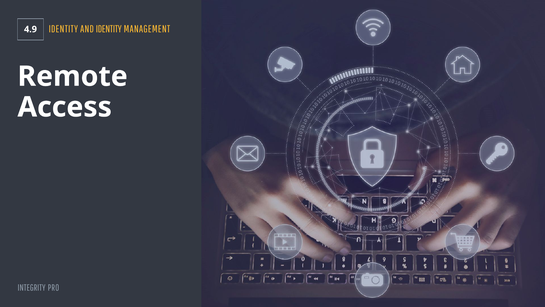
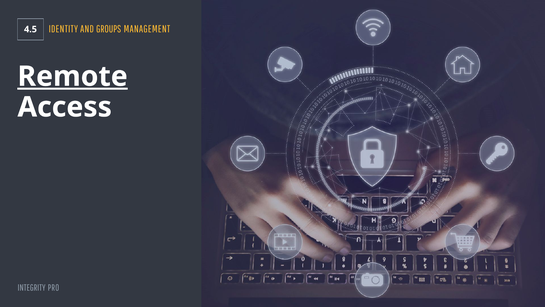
4.9: 4.9 -> 4.5
AND IDENTITY: IDENTITY -> GROUPS
Remote underline: none -> present
